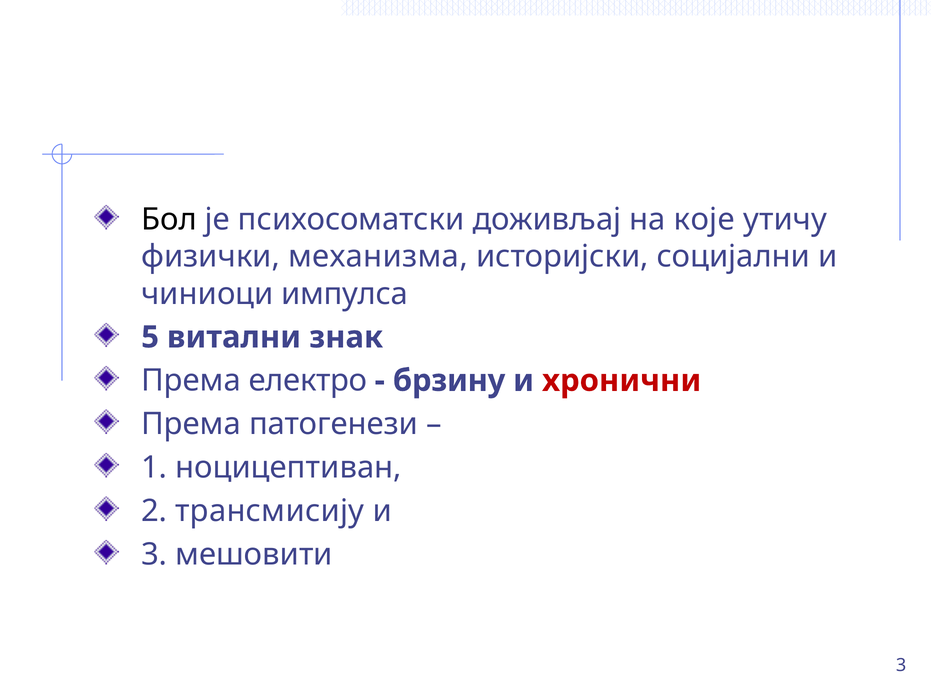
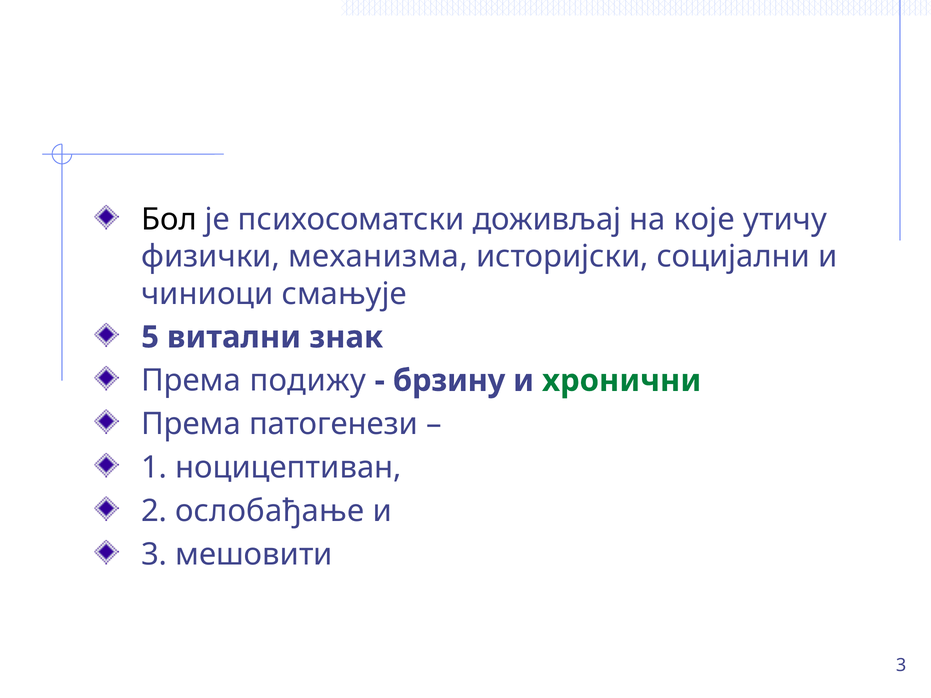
импулса: импулса -> смањује
електро: електро -> подижу
хронични colour: red -> green
трансмисију: трансмисију -> ослобађање
